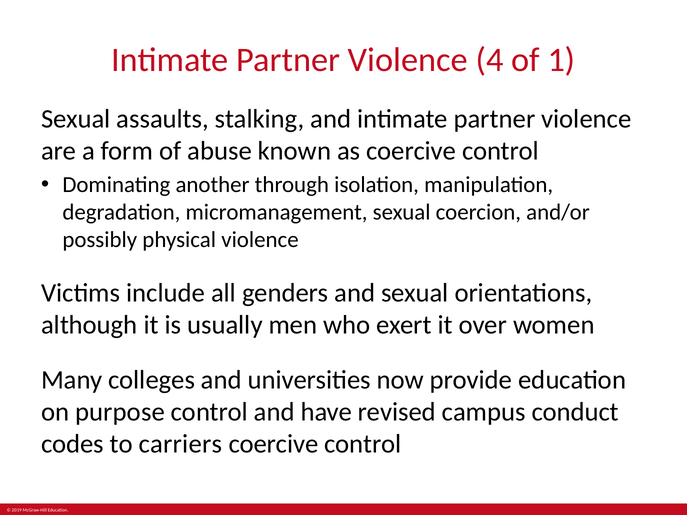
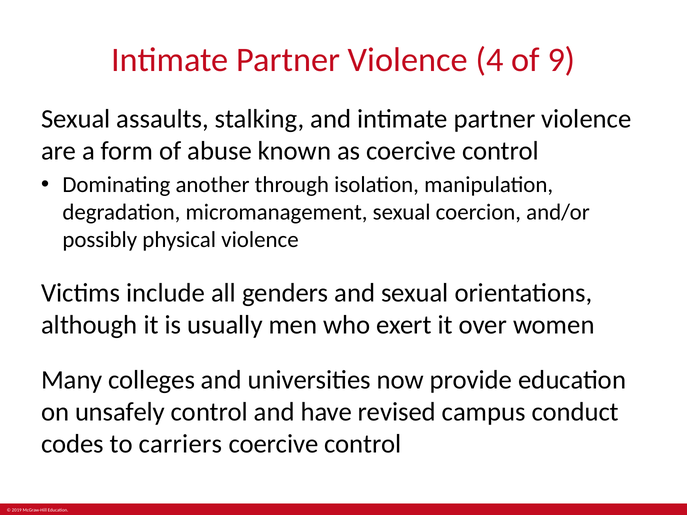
1: 1 -> 9
purpose: purpose -> unsafely
